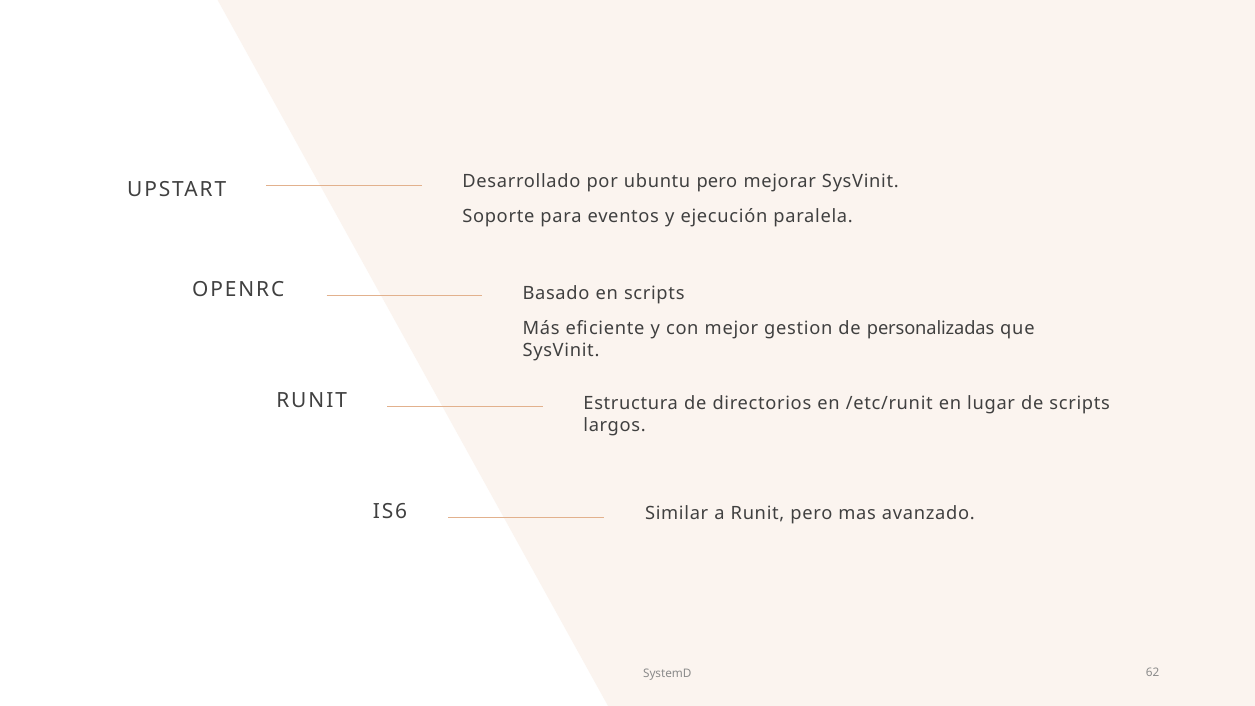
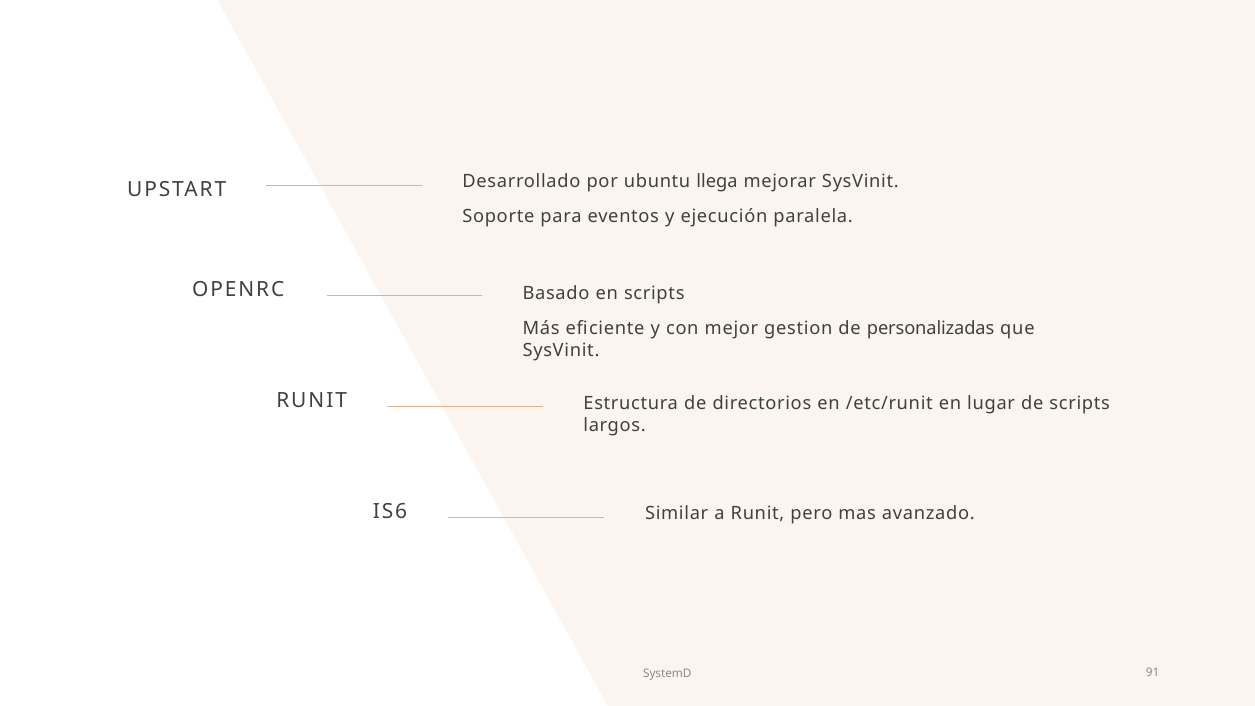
ubuntu pero: pero -> llega
62: 62 -> 91
